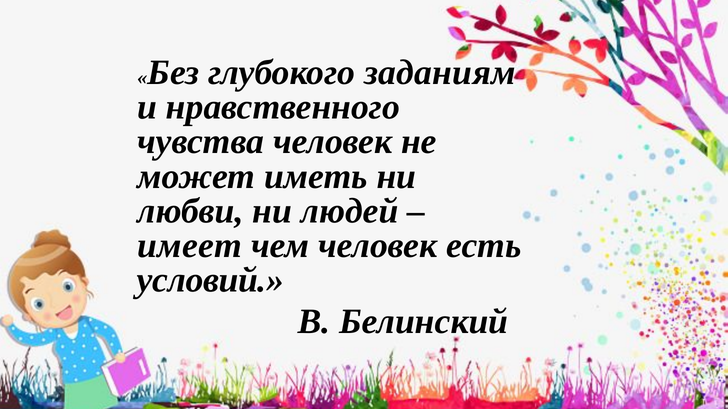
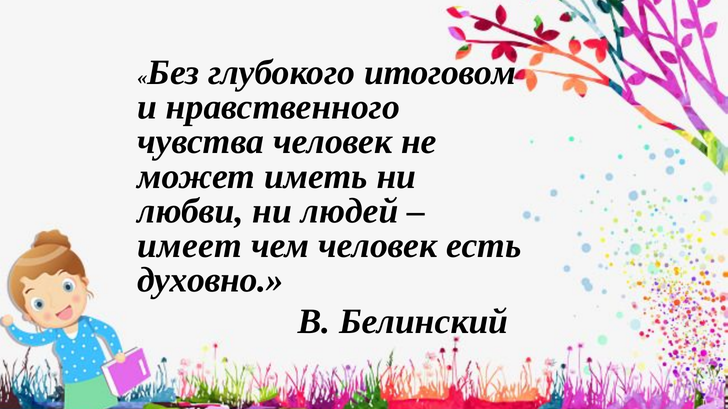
заданиям: заданиям -> итоговом
условий: условий -> духовно
